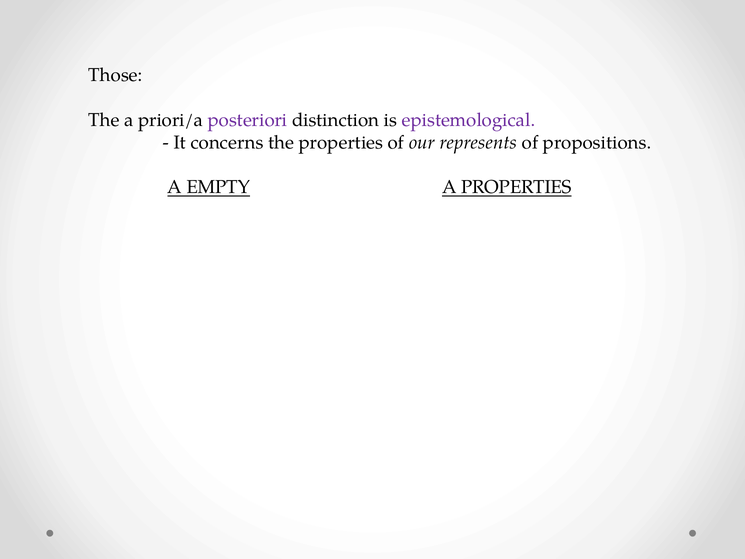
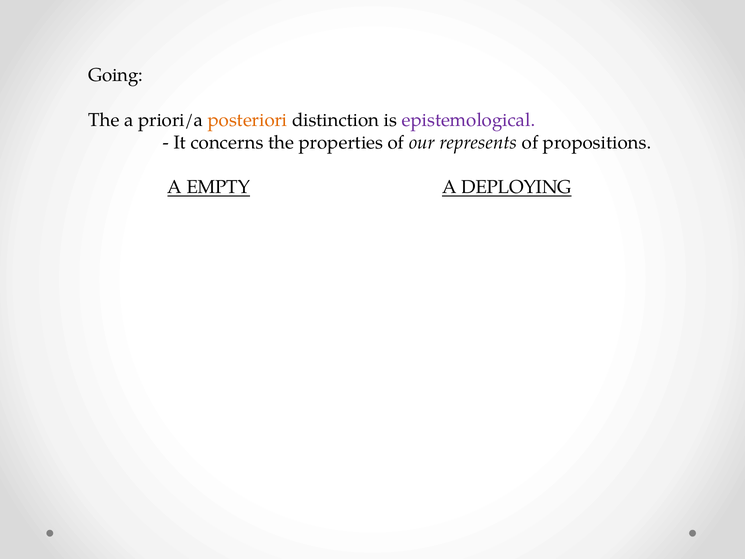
Those: Those -> Going
posteriori colour: purple -> orange
A PROPERTIES: PROPERTIES -> DEPLOYING
